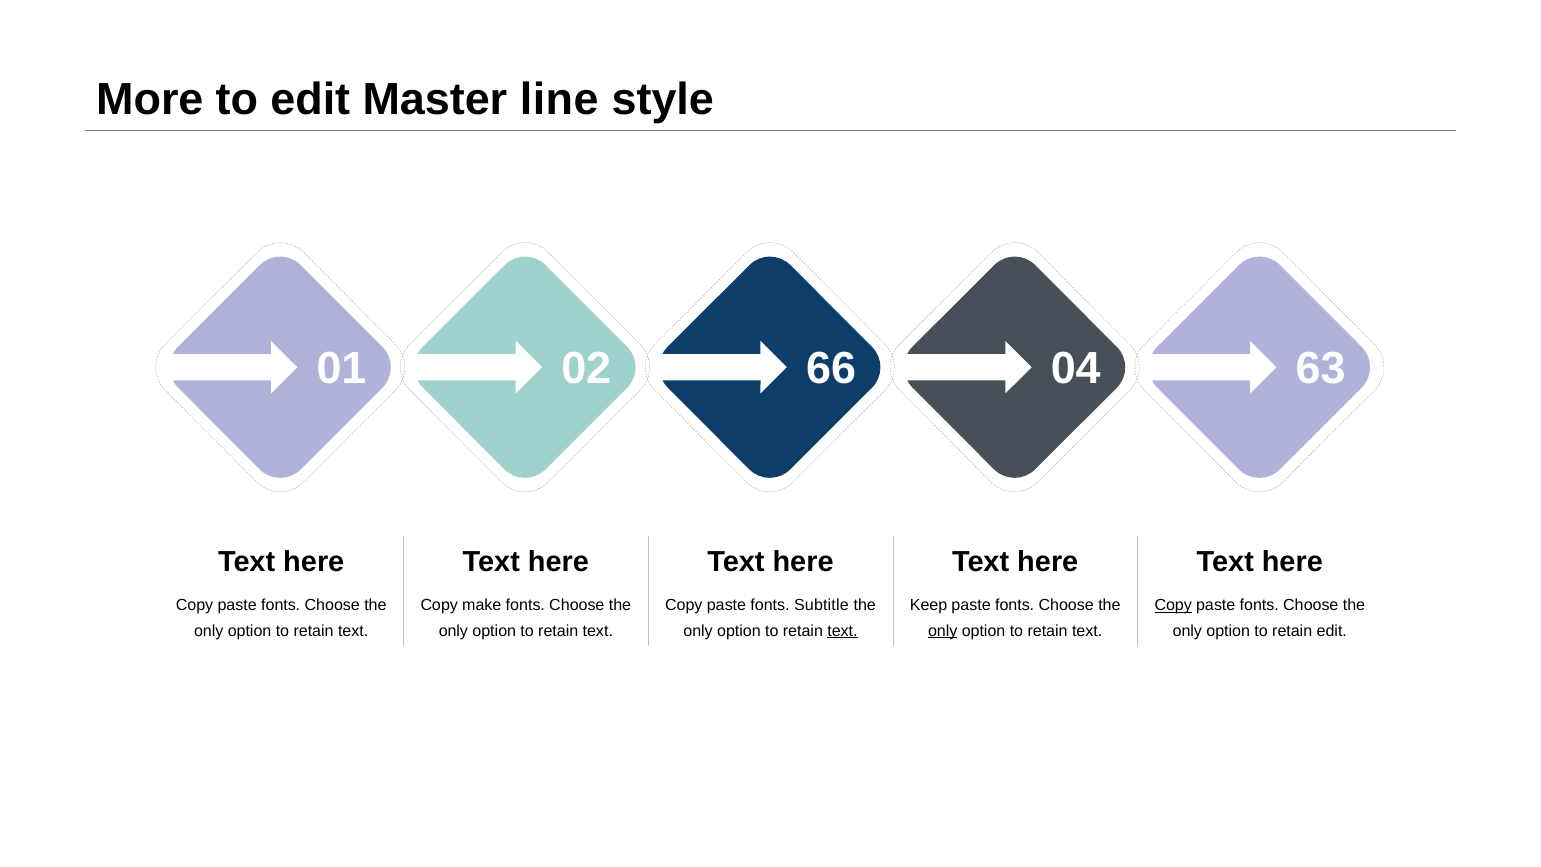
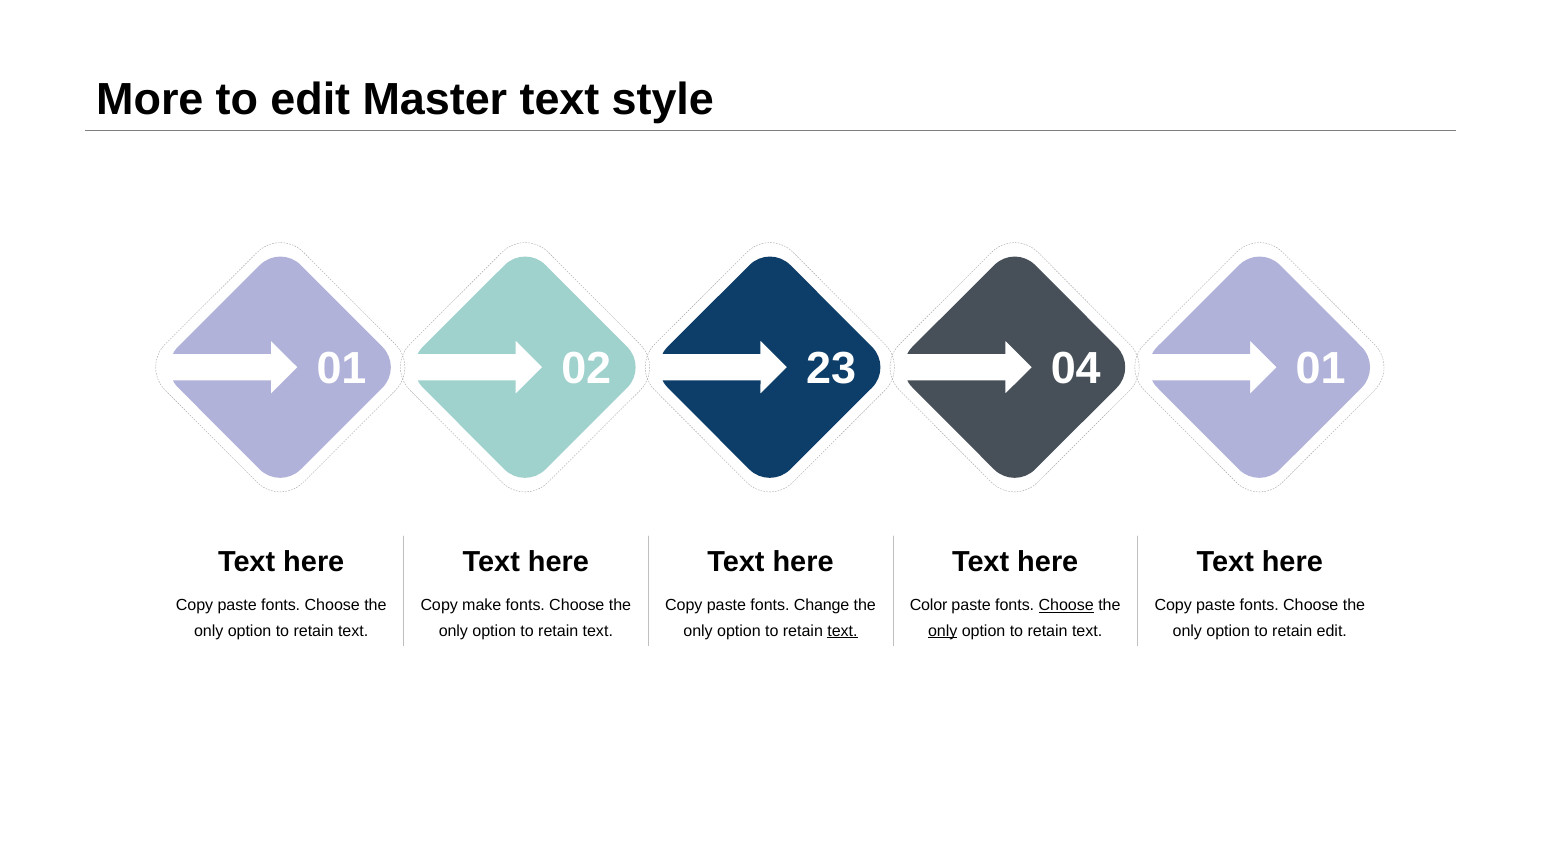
Master line: line -> text
66: 66 -> 23
04 63: 63 -> 01
Subtitle: Subtitle -> Change
Keep: Keep -> Color
Choose at (1066, 606) underline: none -> present
Copy at (1173, 606) underline: present -> none
